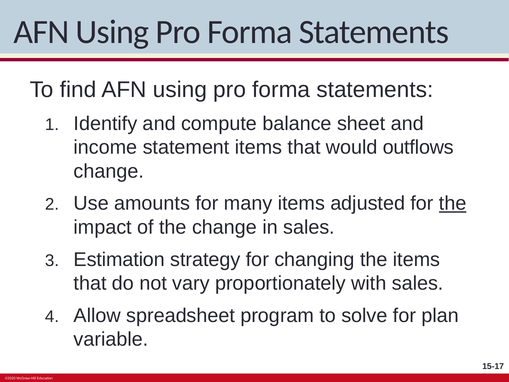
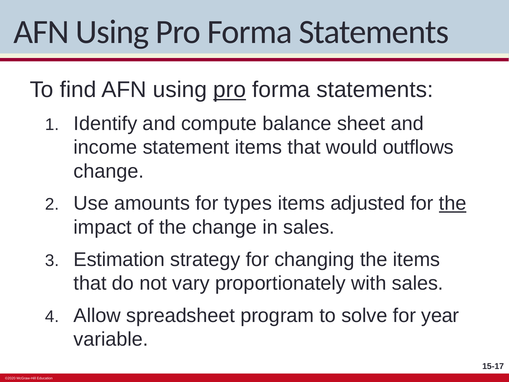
pro at (230, 90) underline: none -> present
many: many -> types
plan: plan -> year
